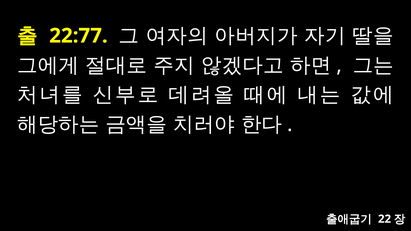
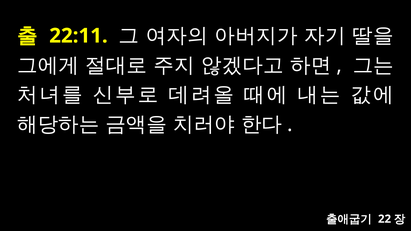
22:77: 22:77 -> 22:11
